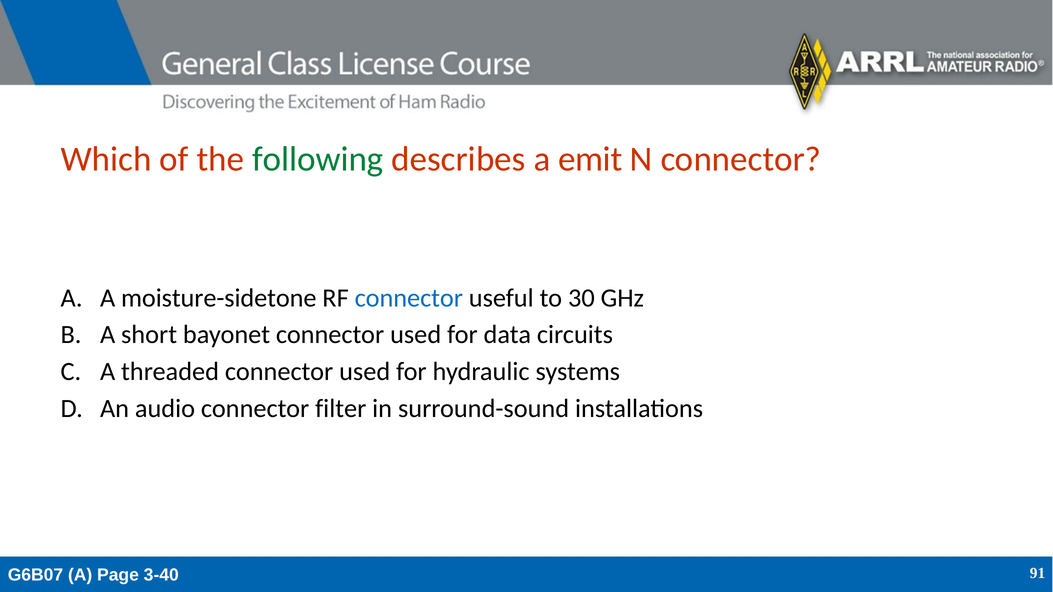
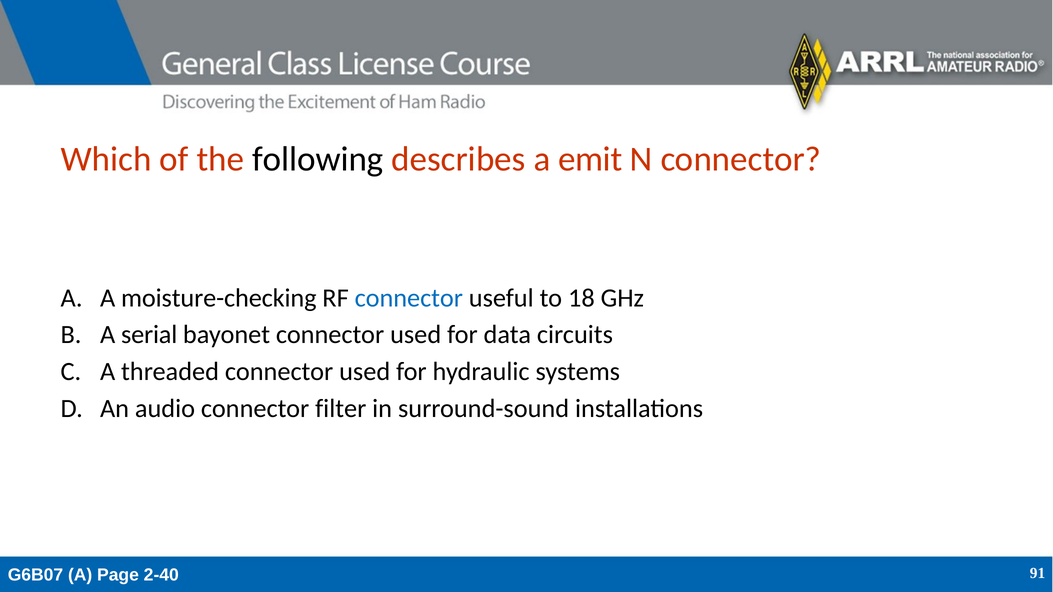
following colour: green -> black
moisture-sidetone: moisture-sidetone -> moisture-checking
30: 30 -> 18
short: short -> serial
3-40: 3-40 -> 2-40
